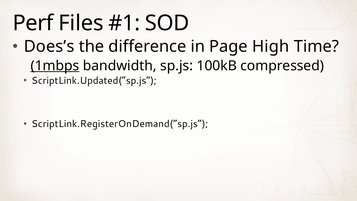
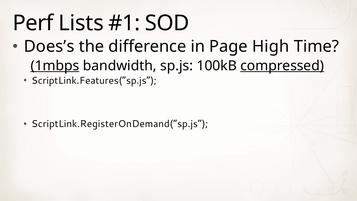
Files: Files -> Lists
compressed underline: none -> present
ScriptLink.Updated(“sp.js: ScriptLink.Updated(“sp.js -> ScriptLink.Features(“sp.js
